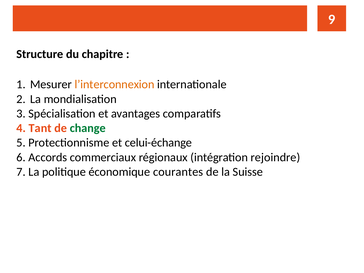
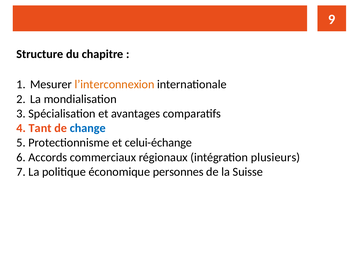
change colour: green -> blue
rejoindre: rejoindre -> plusieurs
courantes: courantes -> personnes
